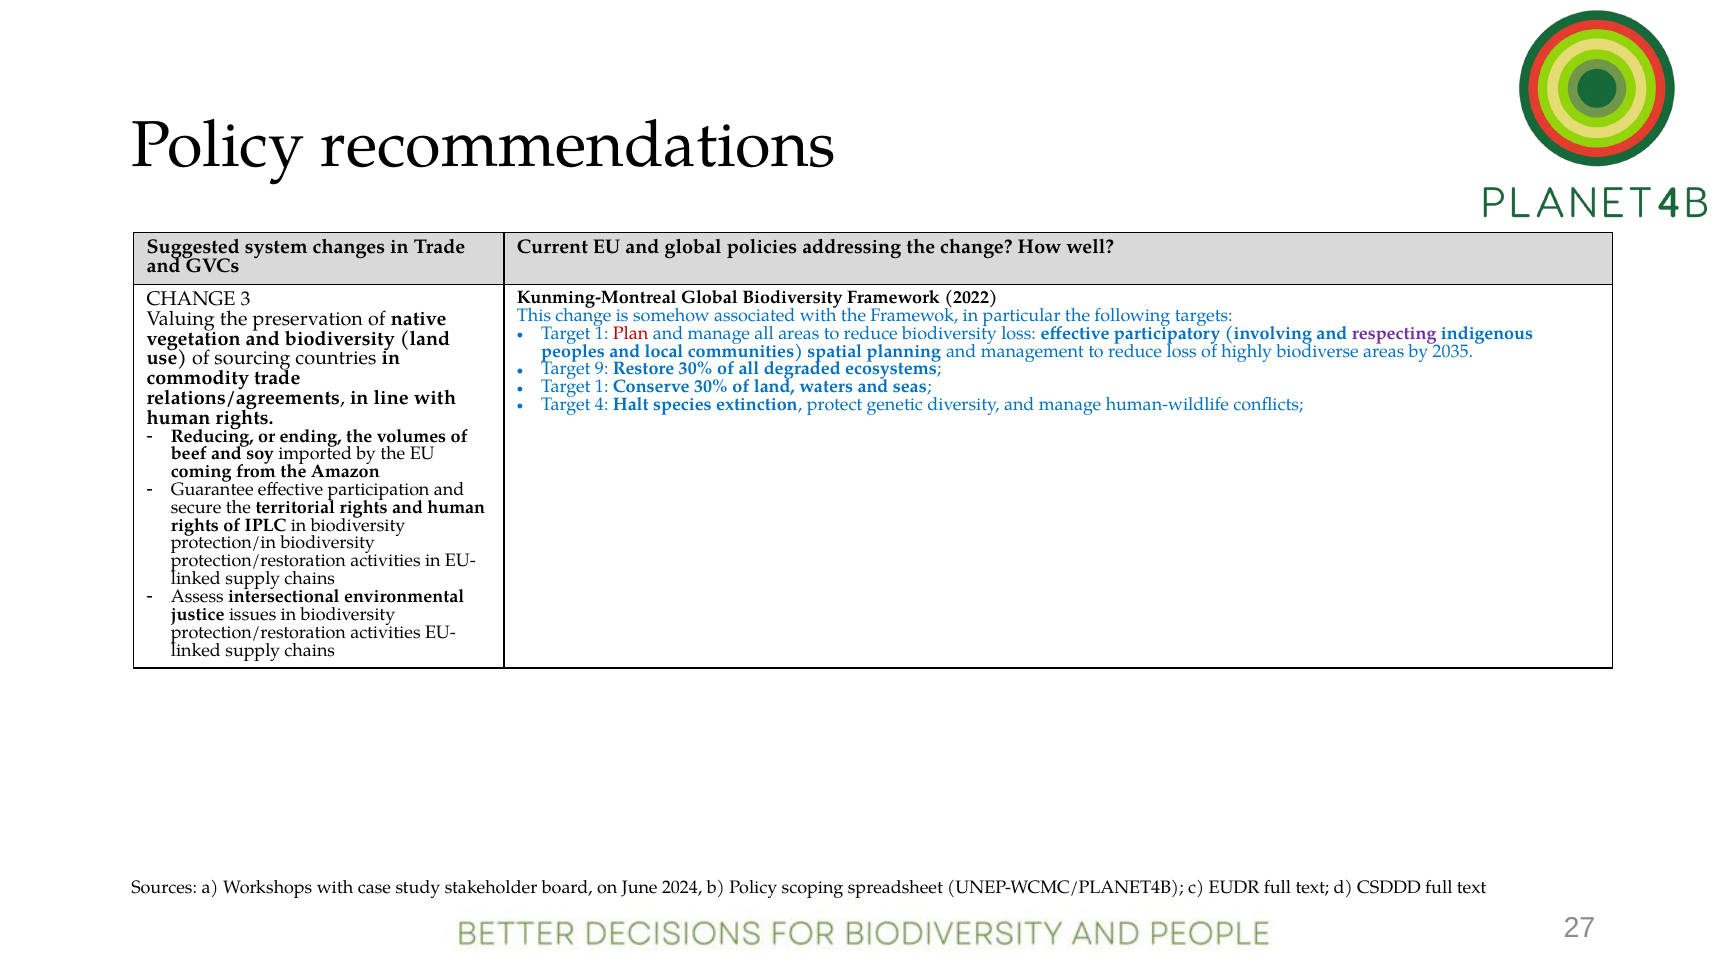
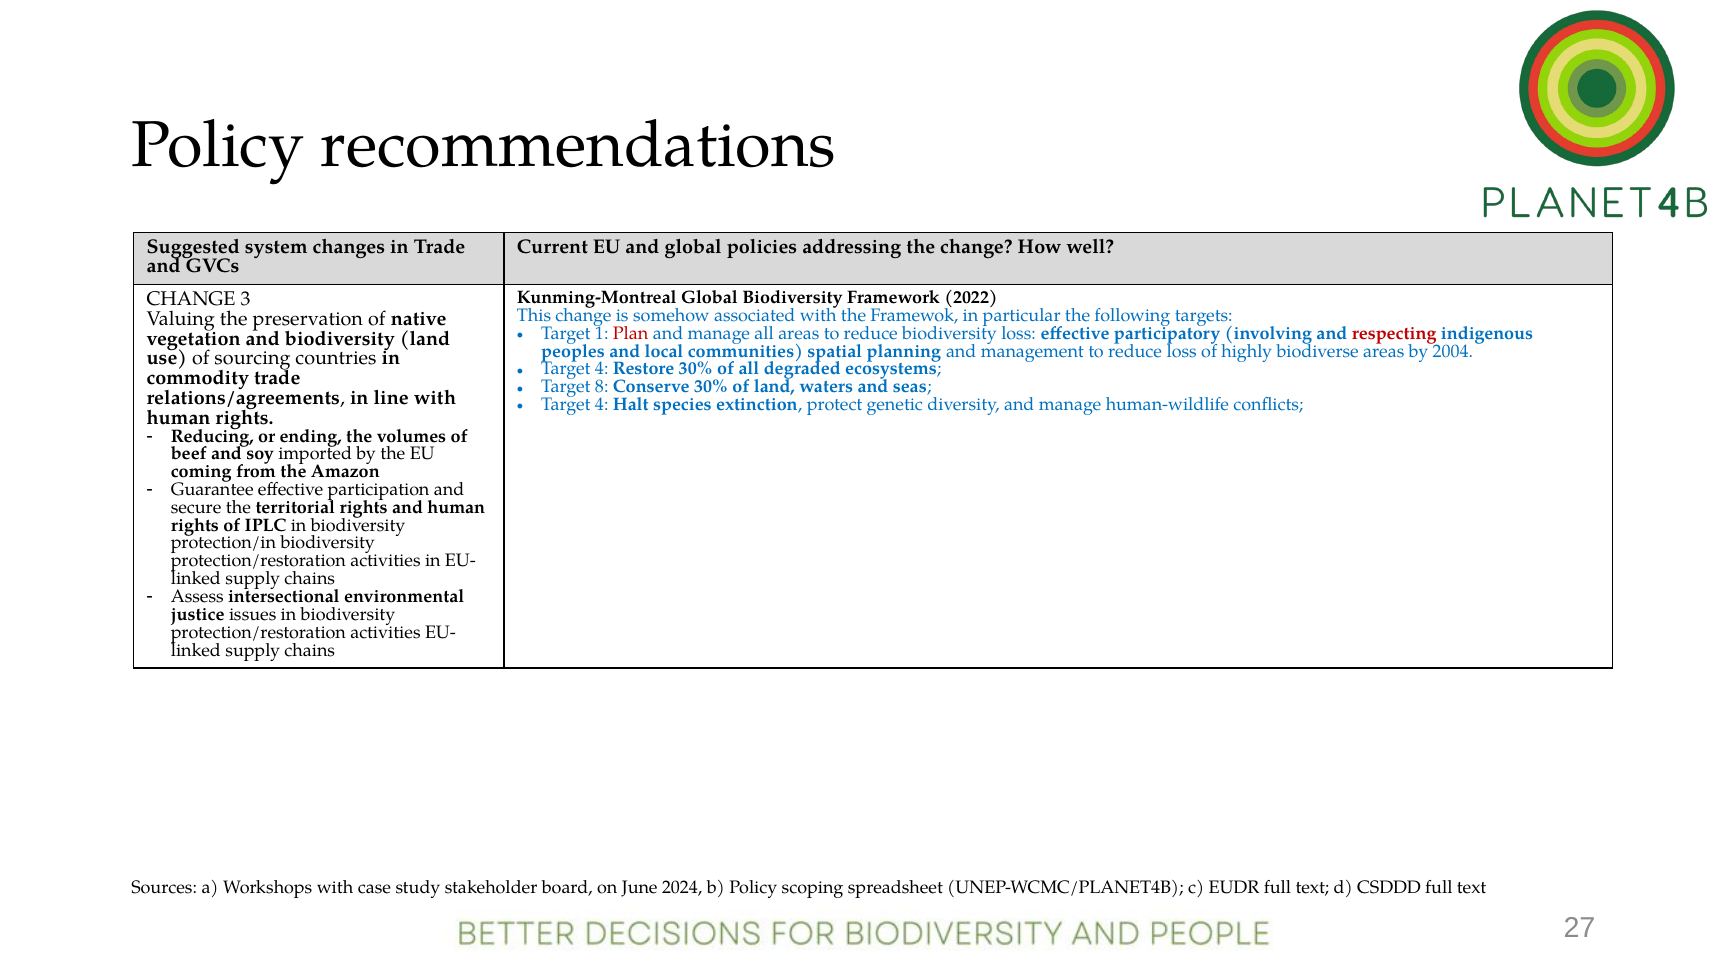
respecting colour: purple -> red
2035: 2035 -> 2004
9 at (602, 369): 9 -> 4
1 at (602, 387): 1 -> 8
